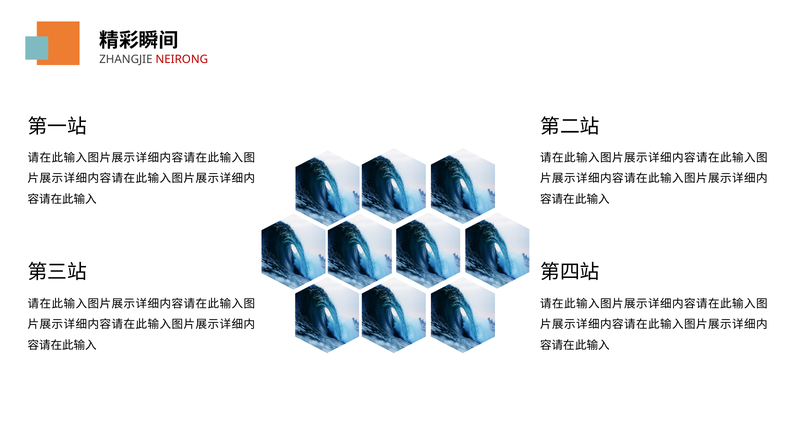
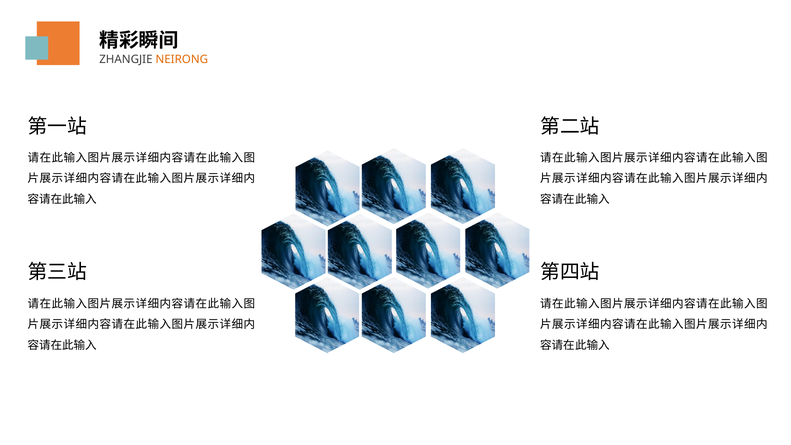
NEIRONG colour: red -> orange
